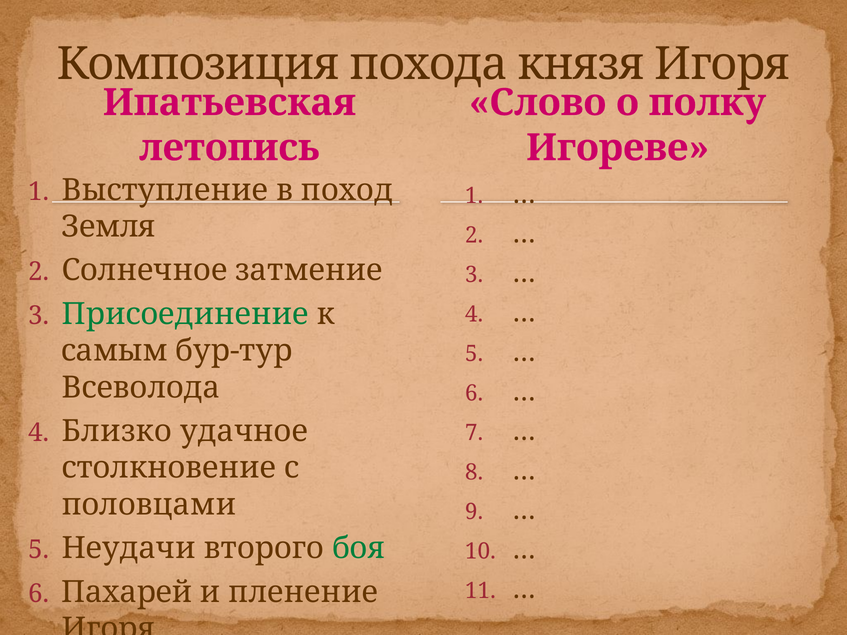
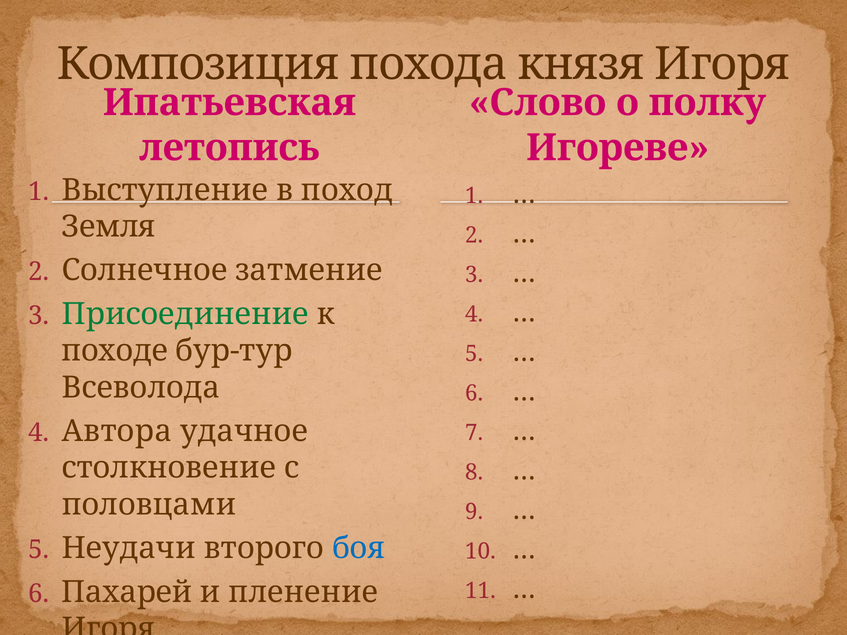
самым: самым -> походе
Близко: Близко -> Автора
боя colour: green -> blue
